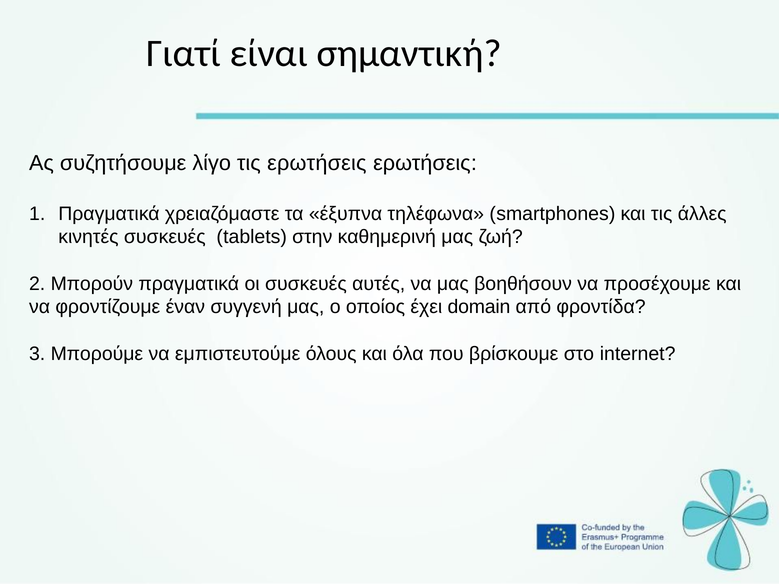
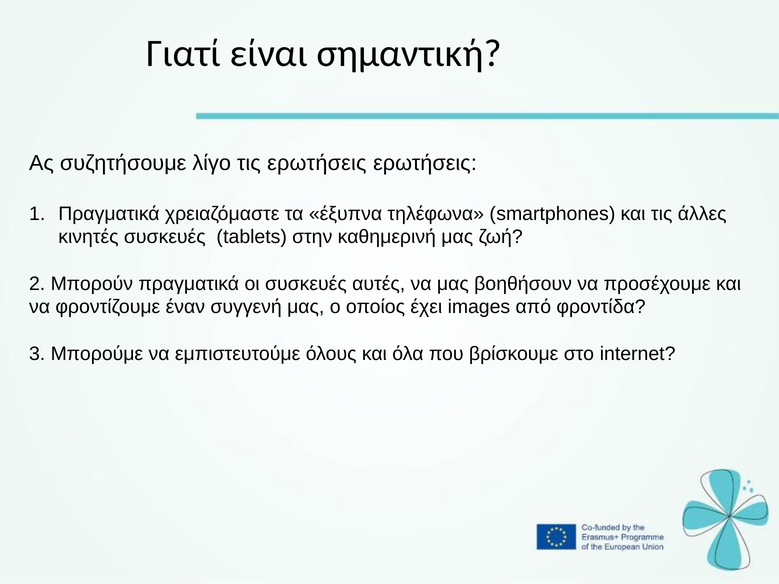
domain: domain -> images
